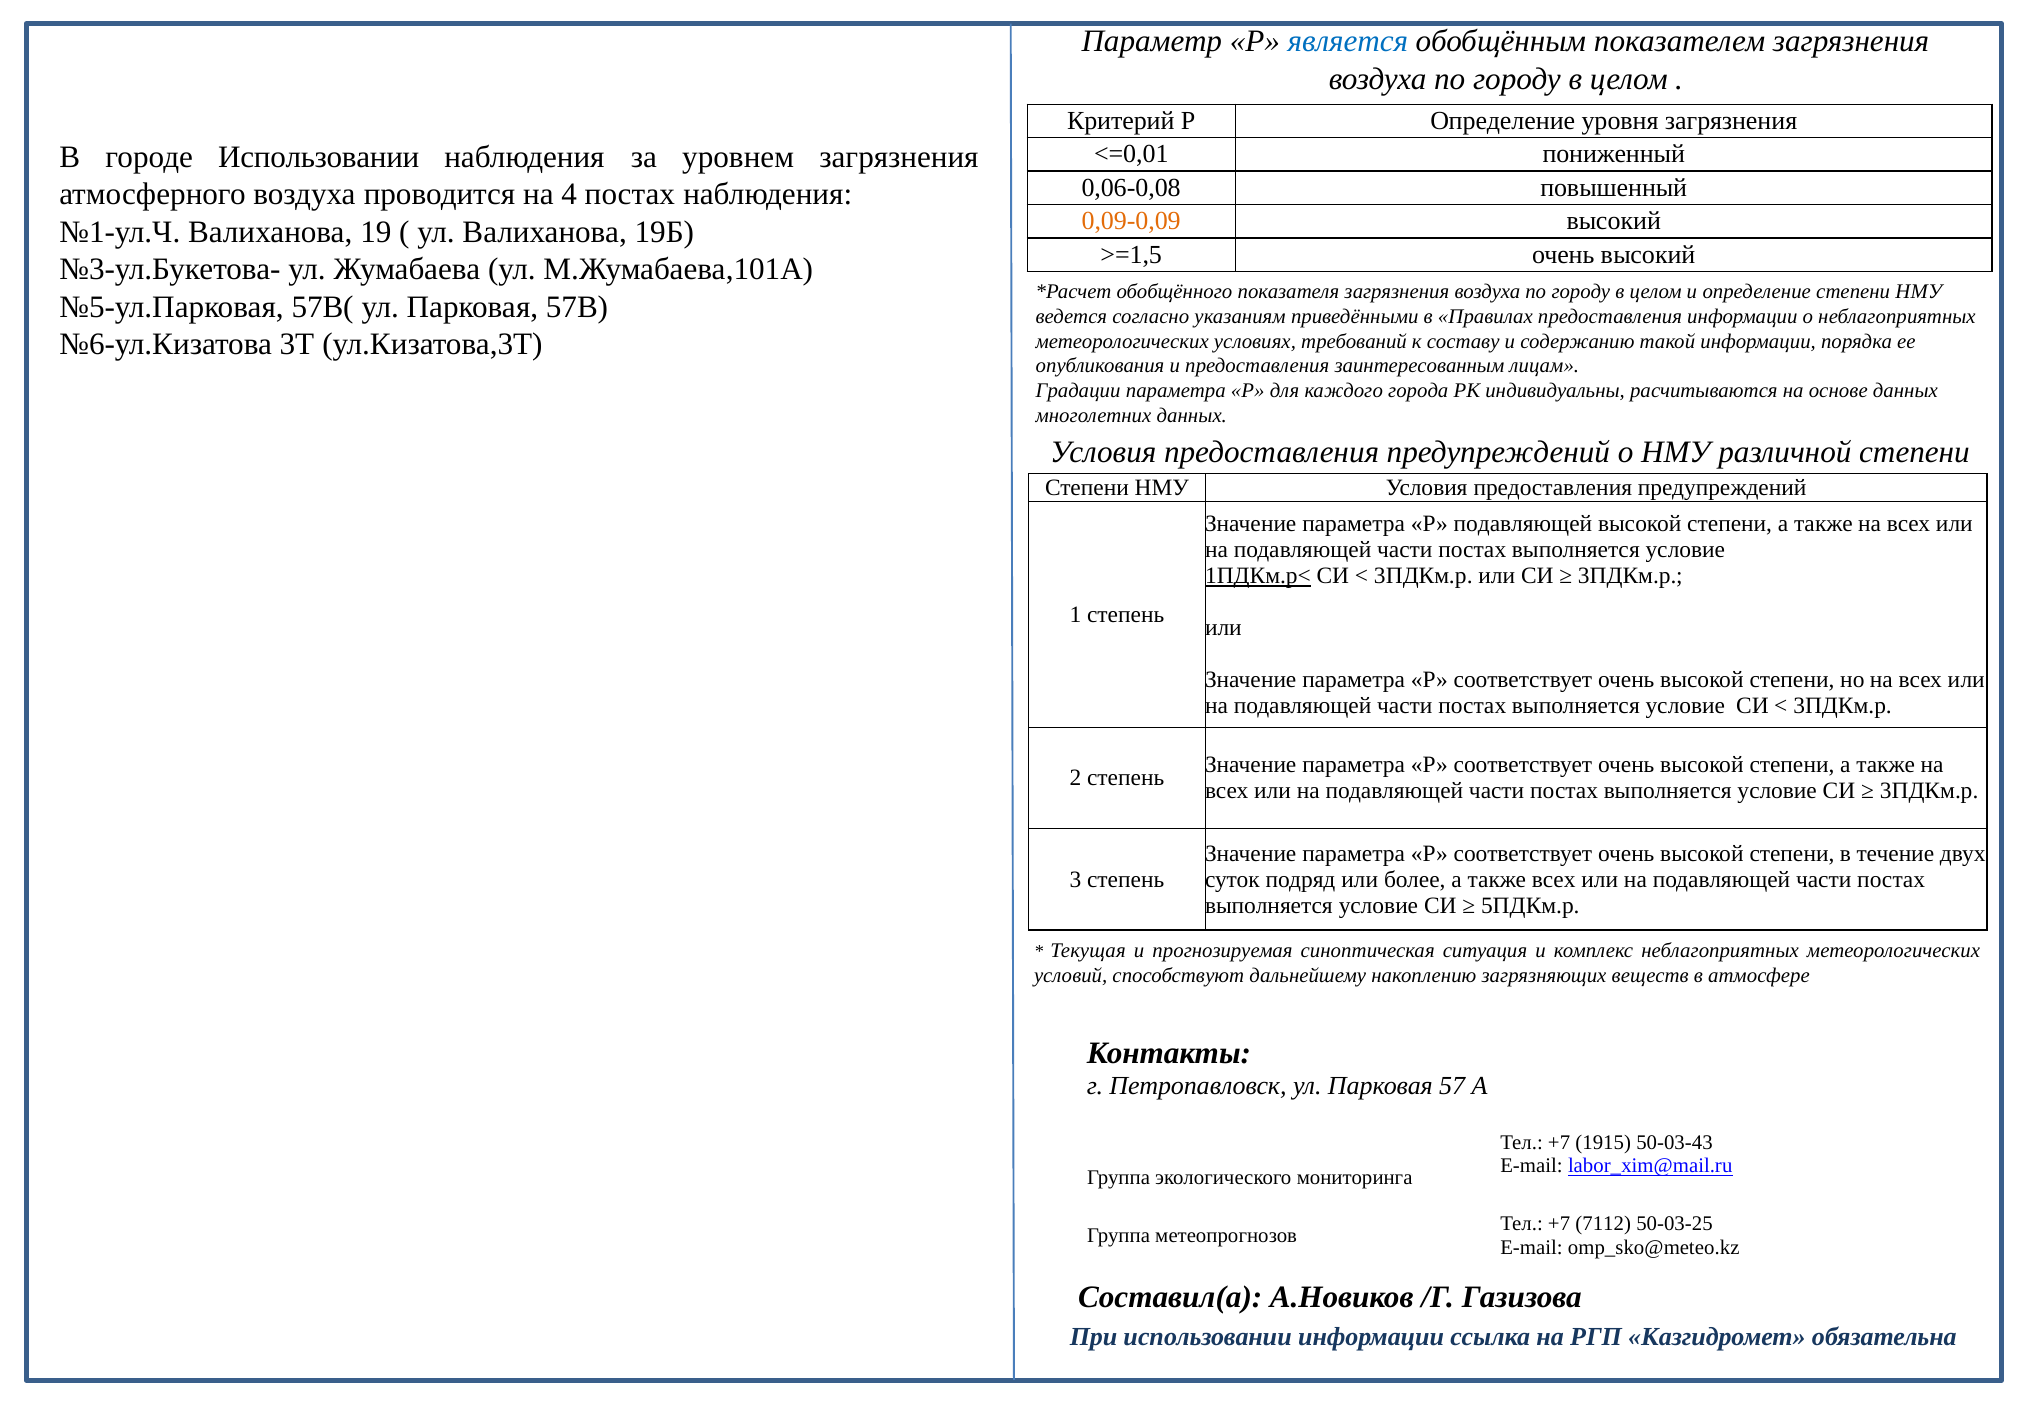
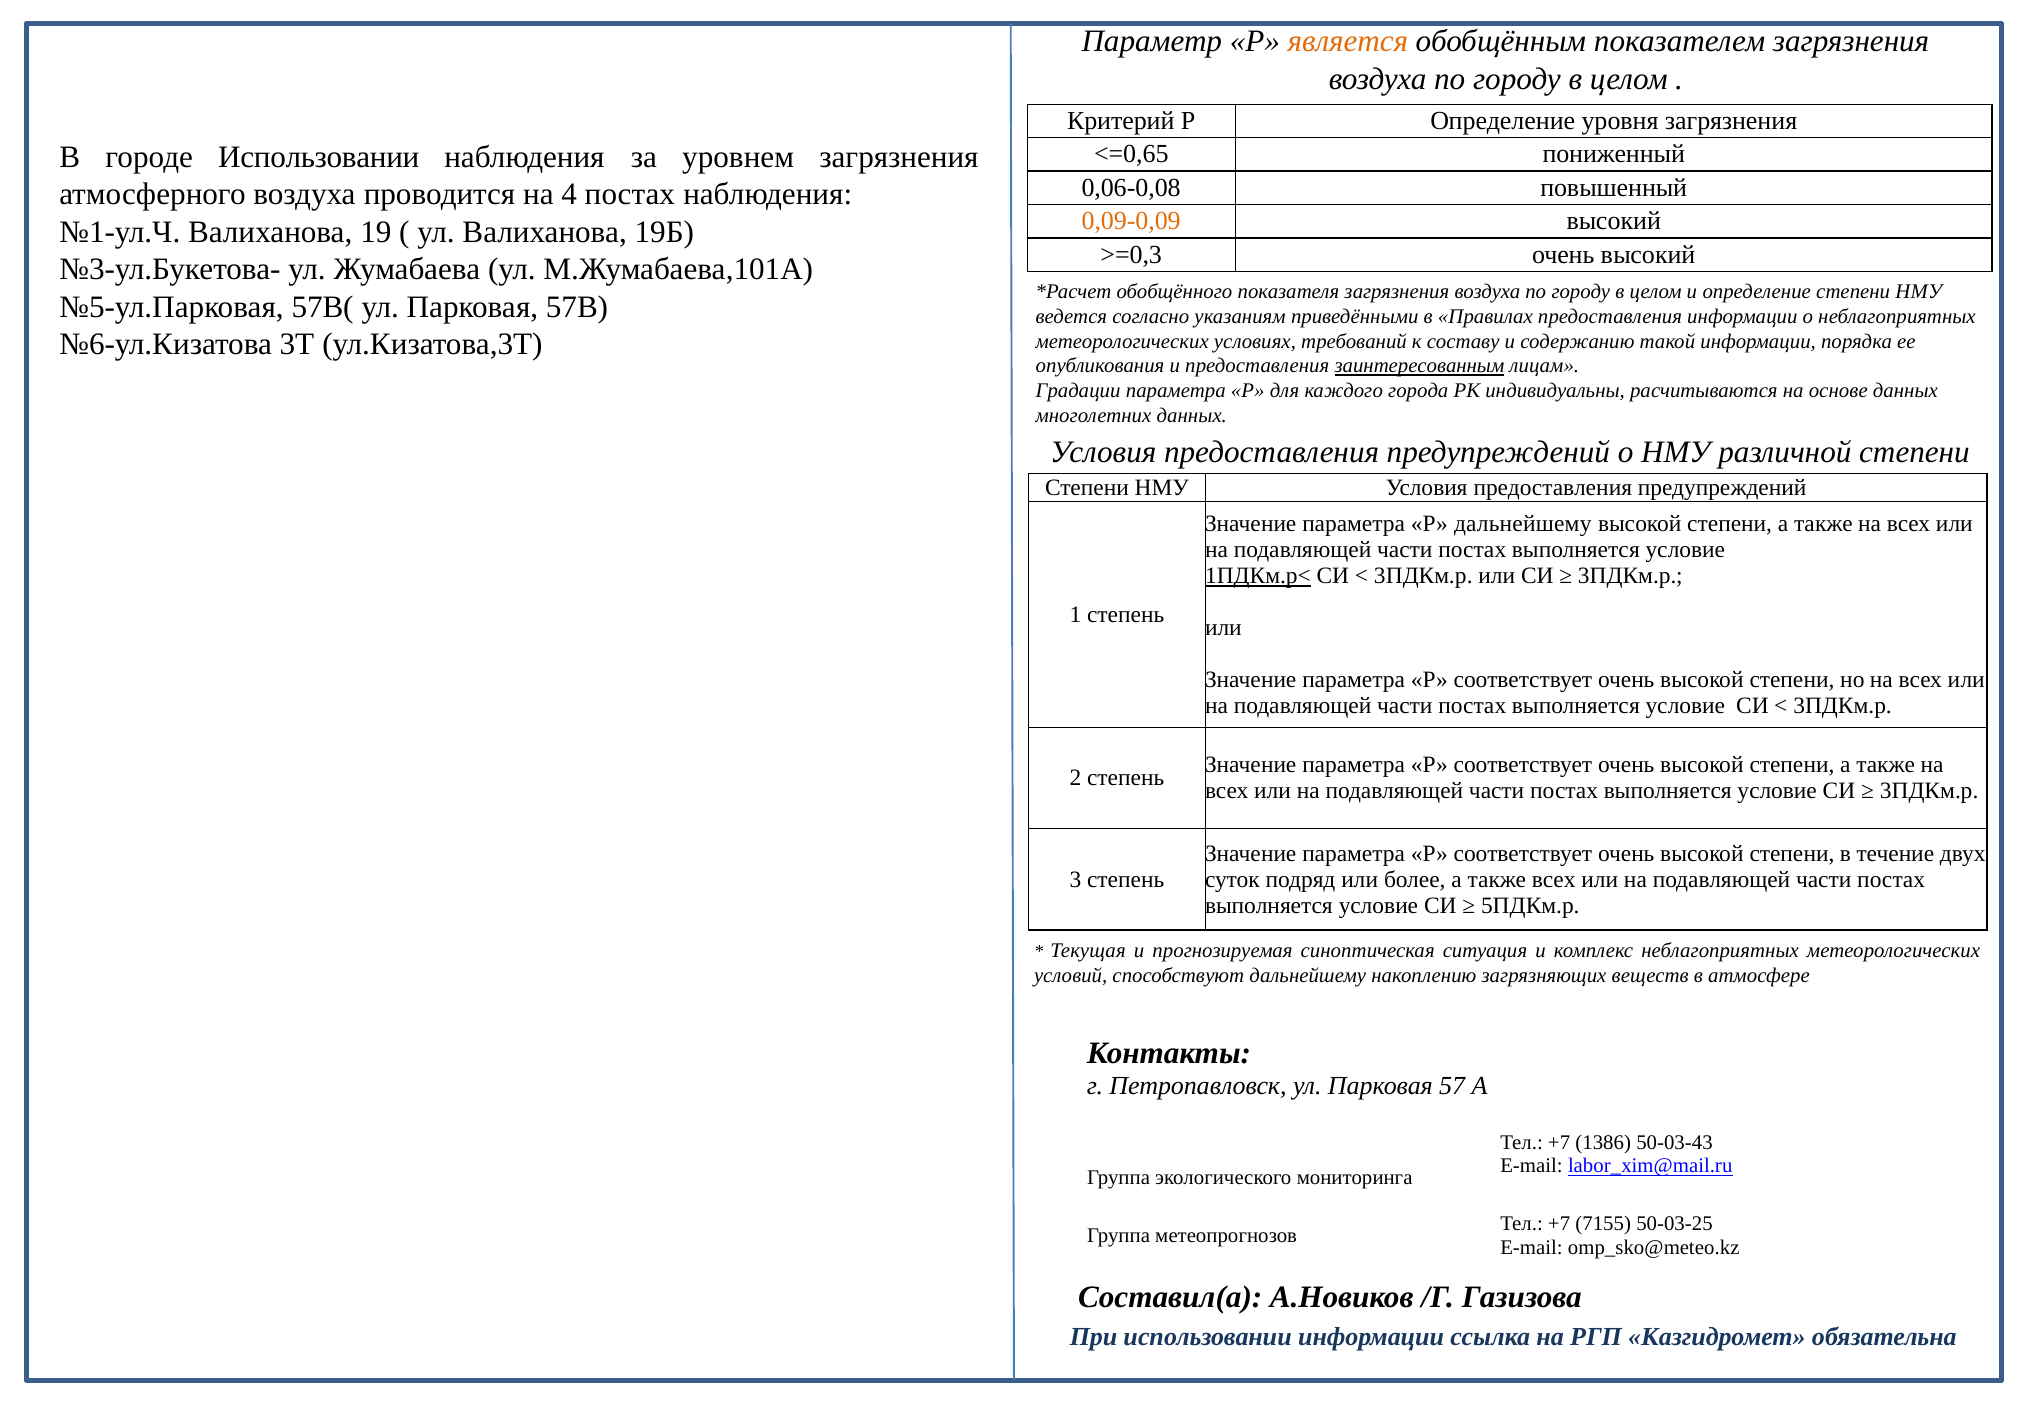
является colour: blue -> orange
<=0,01: <=0,01 -> <=0,65
>=1,5: >=1,5 -> >=0,3
заинтересованным underline: none -> present
Р подавляющей: подавляющей -> дальнейшему
1915: 1915 -> 1386
7112: 7112 -> 7155
